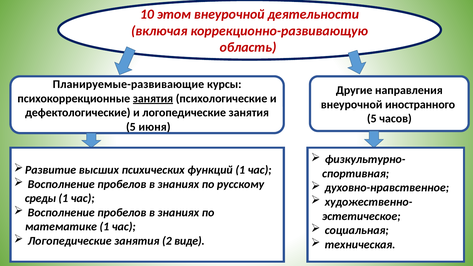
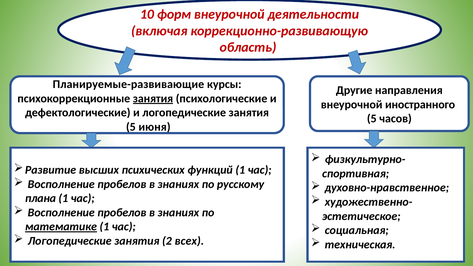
этом: этом -> форм
среды: среды -> плана
математике underline: none -> present
виде: виде -> всех
